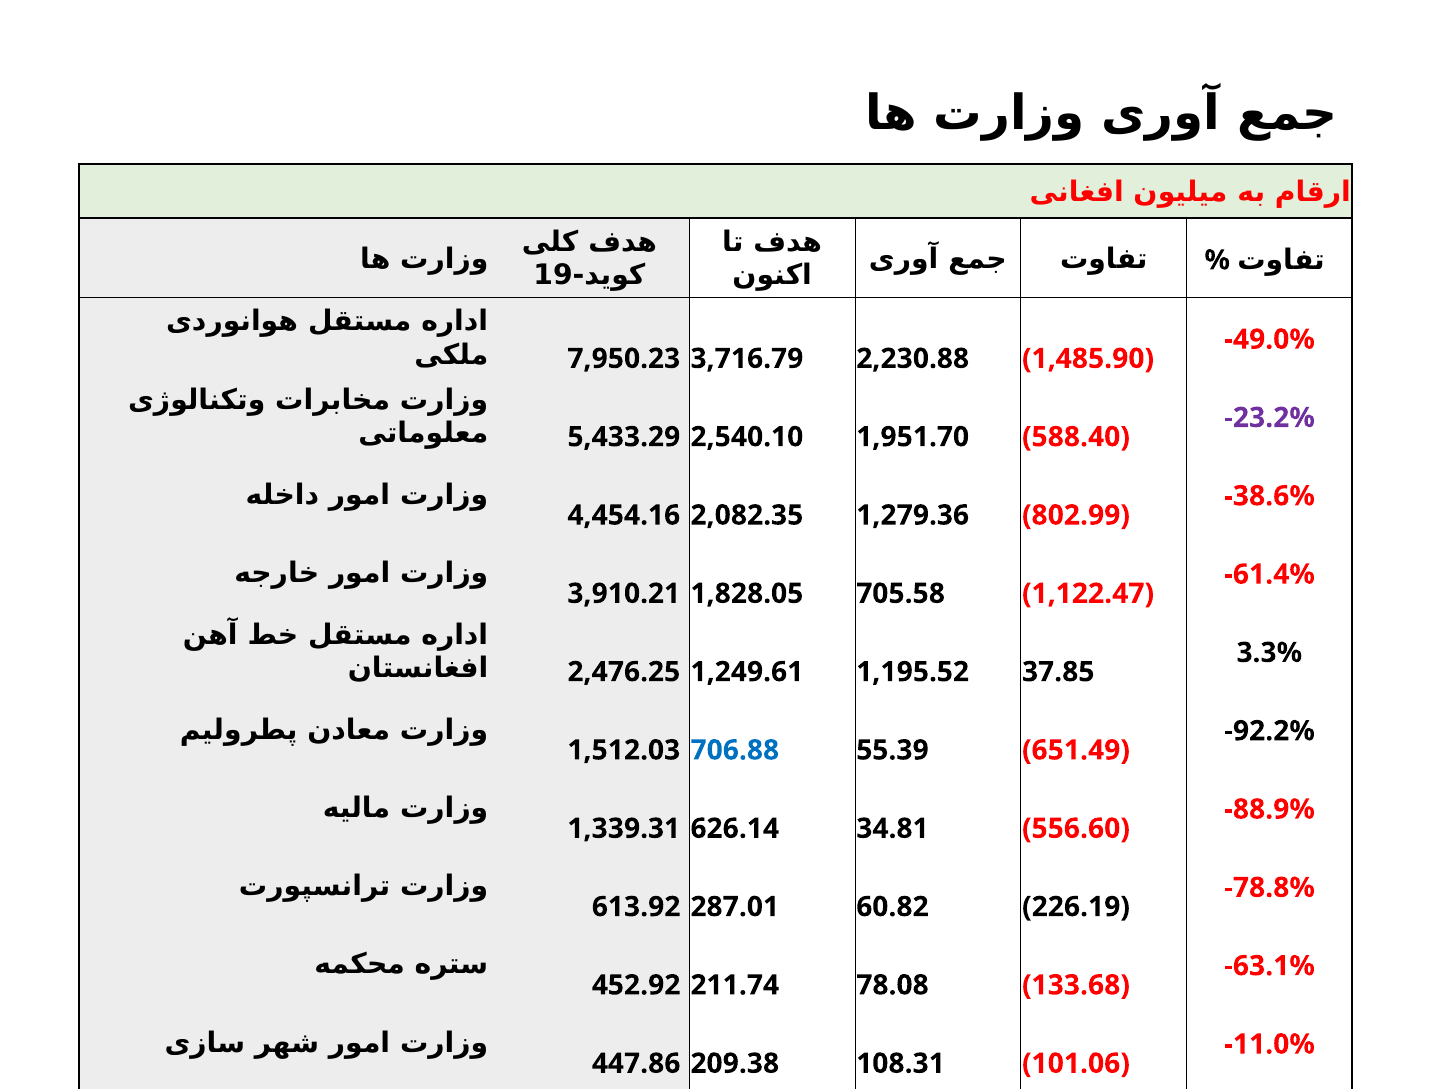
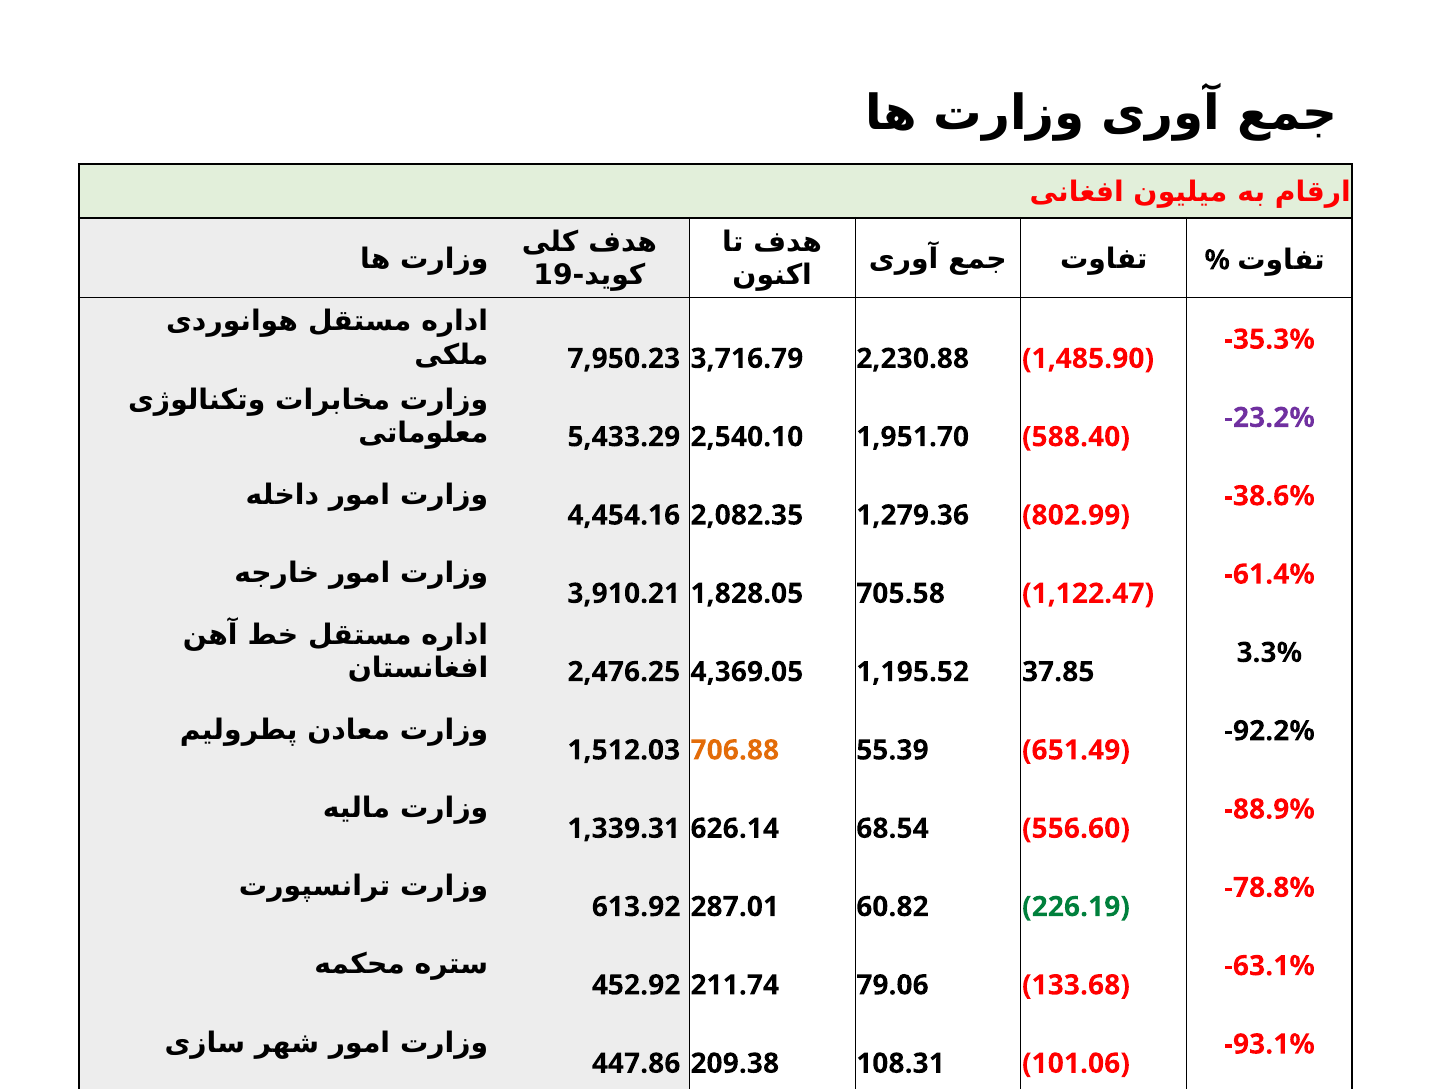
-49.0%: -49.0% -> -35.3%
1,249.61: 1,249.61 -> 4,369.05
706.88 colour: blue -> orange
34.81: 34.81 -> 68.54
226.19 colour: black -> green
78.08: 78.08 -> 79.06
-11.0%: -11.0% -> -93.1%
